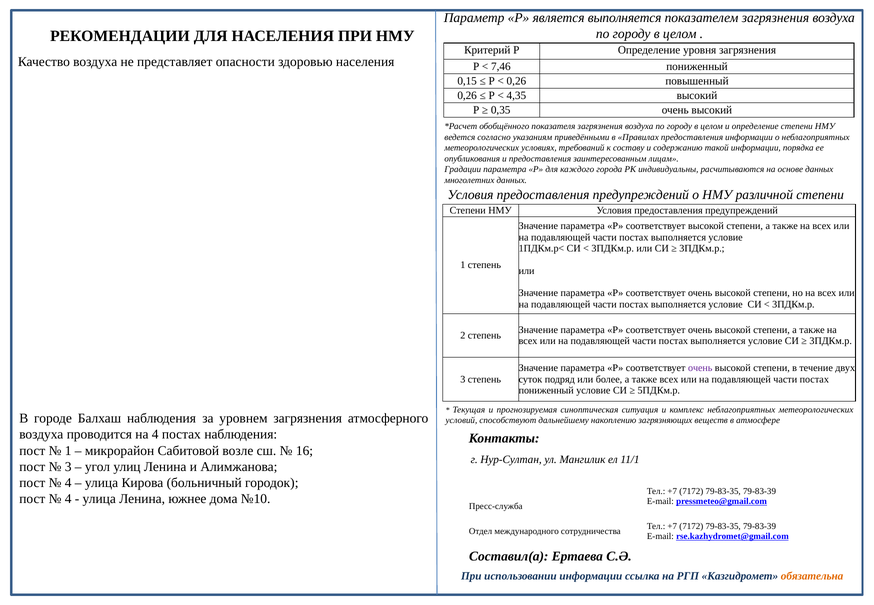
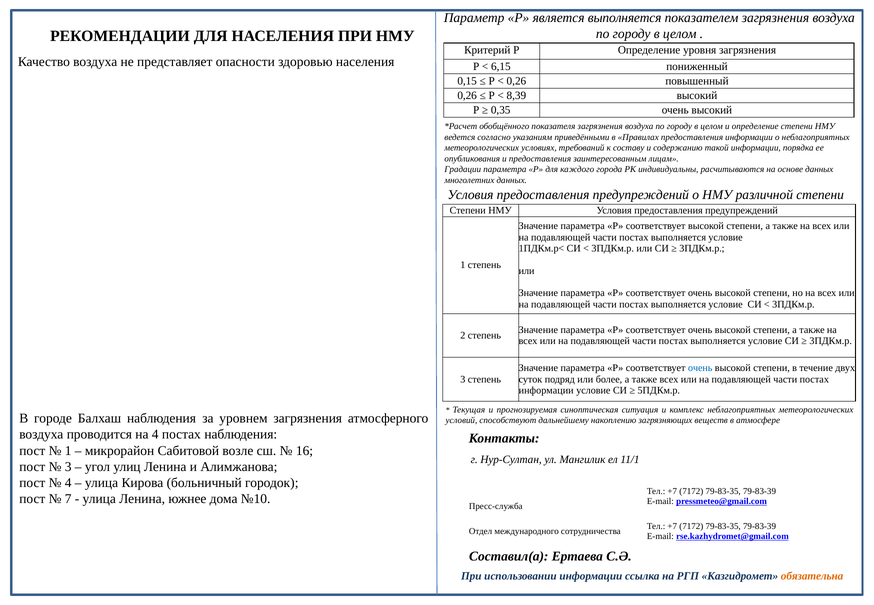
7,46: 7,46 -> 6,15
4,35: 4,35 -> 8,39
очень at (700, 368) colour: purple -> blue
пониженный at (546, 390): пониженный -> информации
4 at (68, 499): 4 -> 7
